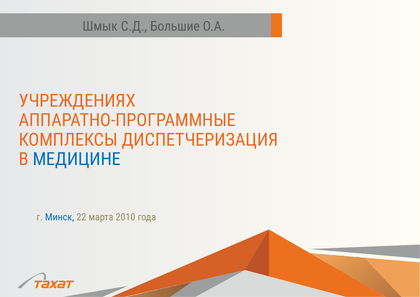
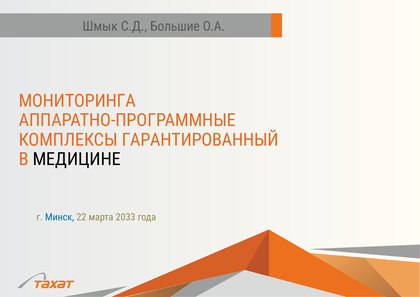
УЧРЕЖДЕНИЯХ: УЧРЕЖДЕНИЯХ -> МОНИТОРИНГА
ДИСПЕТЧЕРИЗАЦИЯ: ДИСПЕТЧЕРИЗАЦИЯ -> ГАРАНТИРОВАННЫЙ
МЕДИЦИНЕ colour: blue -> black
2010: 2010 -> 2033
